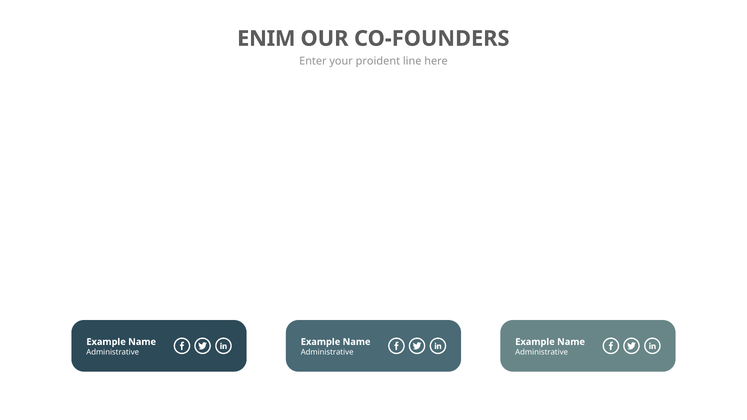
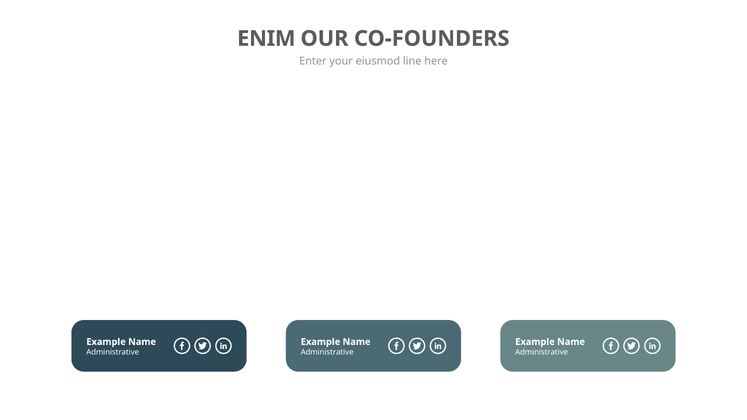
proident: proident -> eiusmod
